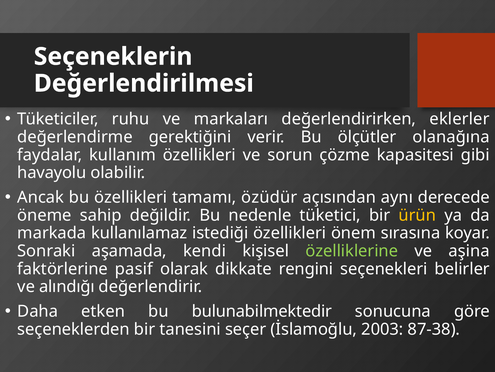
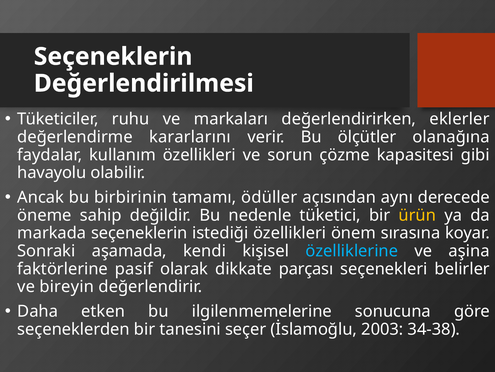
gerektiğini: gerektiğini -> kararlarını
bu özellikleri: özellikleri -> birbirinin
özüdür: özüdür -> ödüller
markada kullanılamaz: kullanılamaz -> seçeneklerin
özelliklerine colour: light green -> light blue
rengini: rengini -> parçası
alındığı: alındığı -> bireyin
bulunabilmektedir: bulunabilmektedir -> ilgilenmemelerine
87-38: 87-38 -> 34-38
